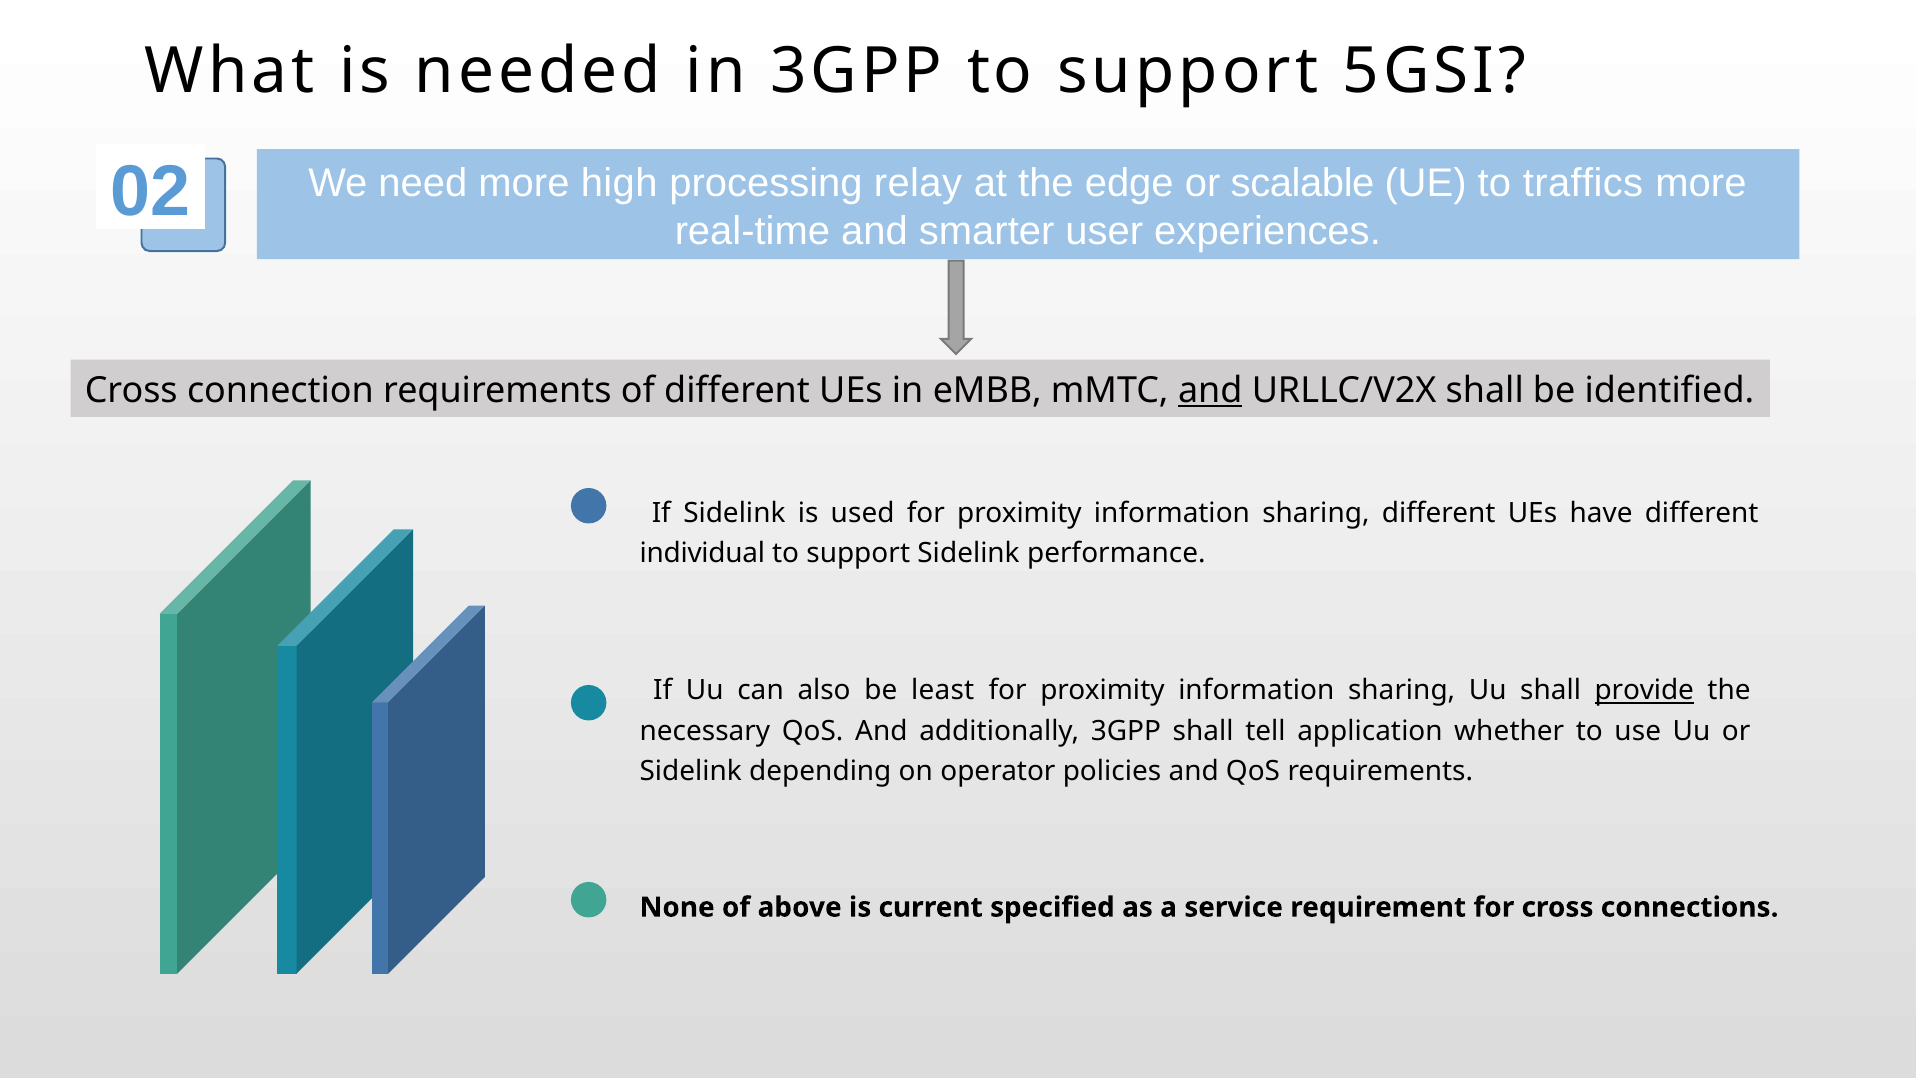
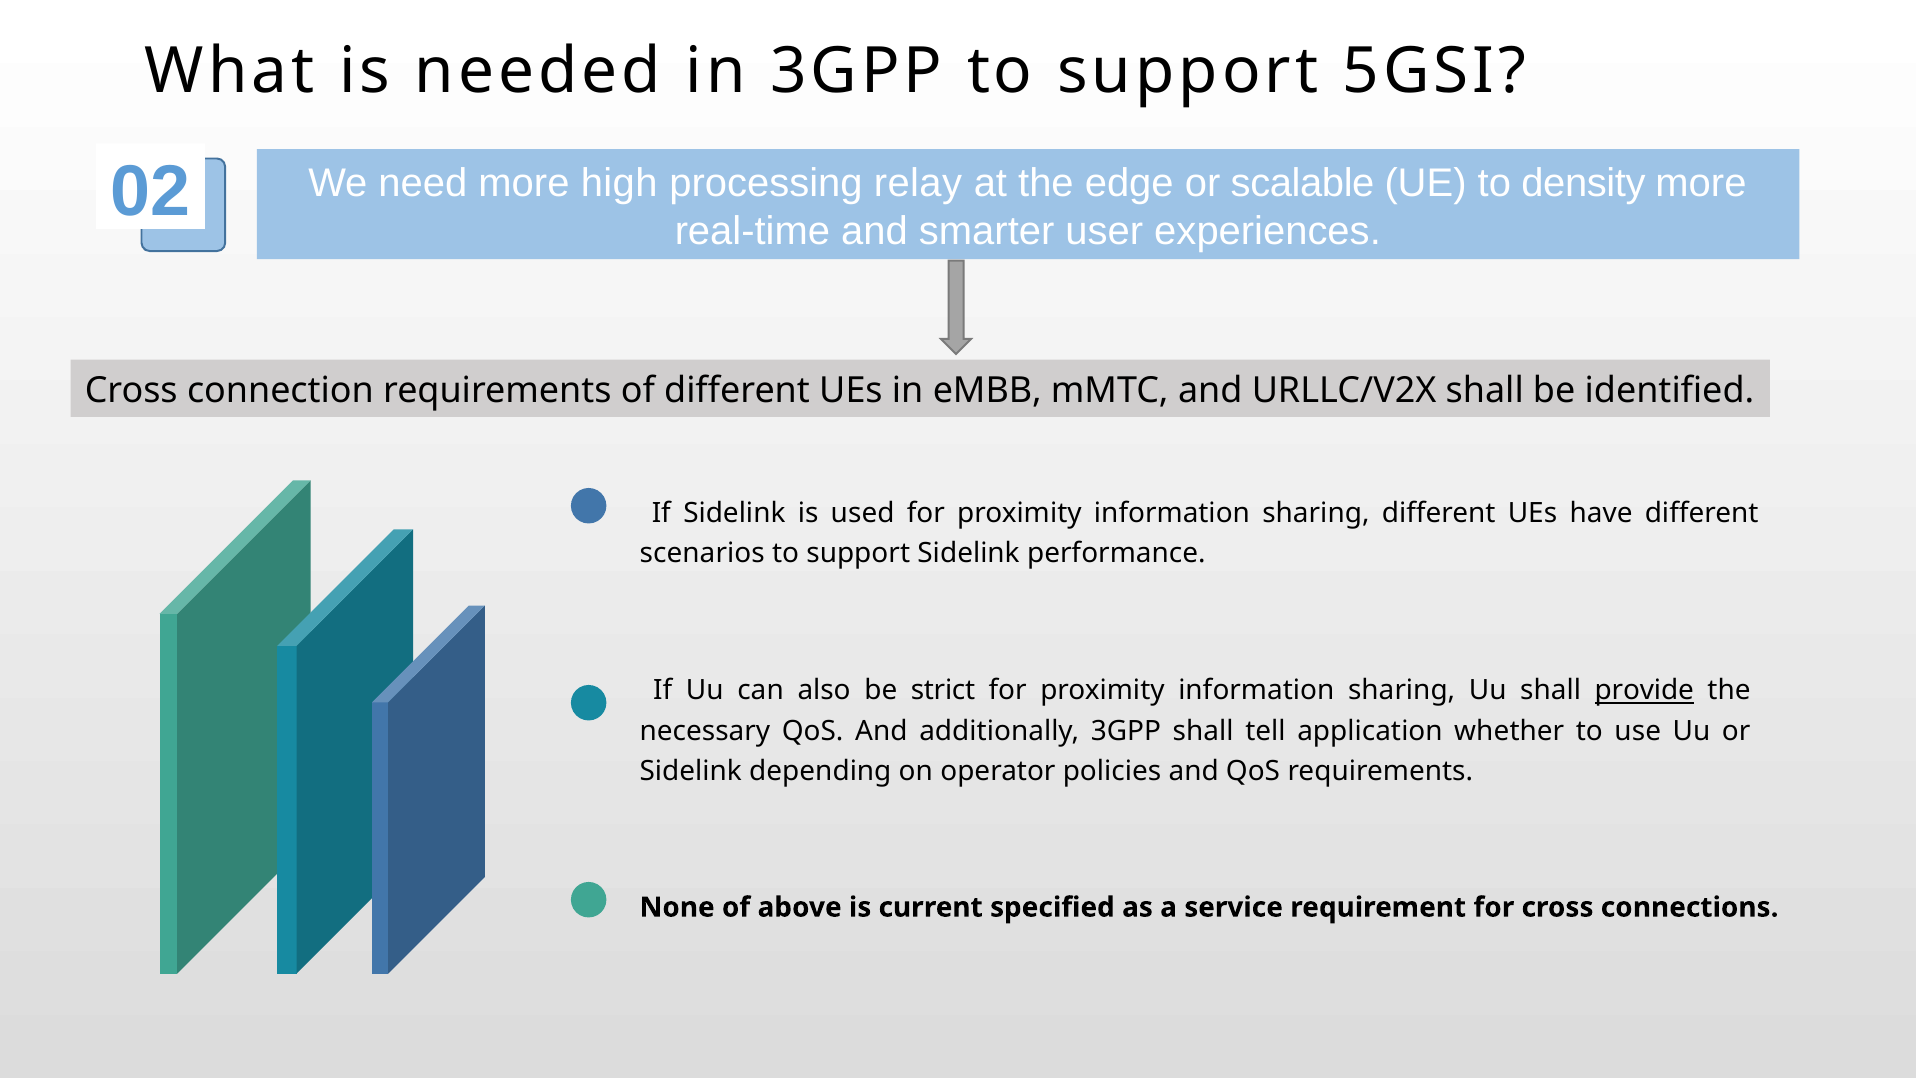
traffics: traffics -> density
and at (1210, 391) underline: present -> none
individual: individual -> scenarios
least: least -> strict
